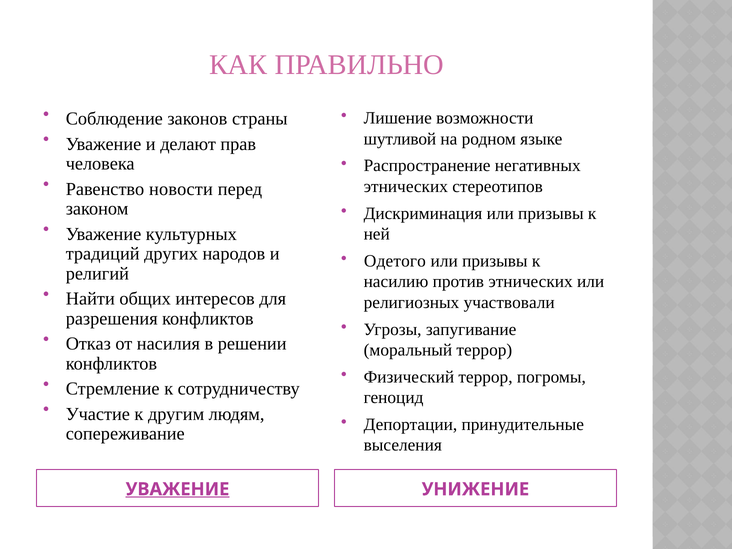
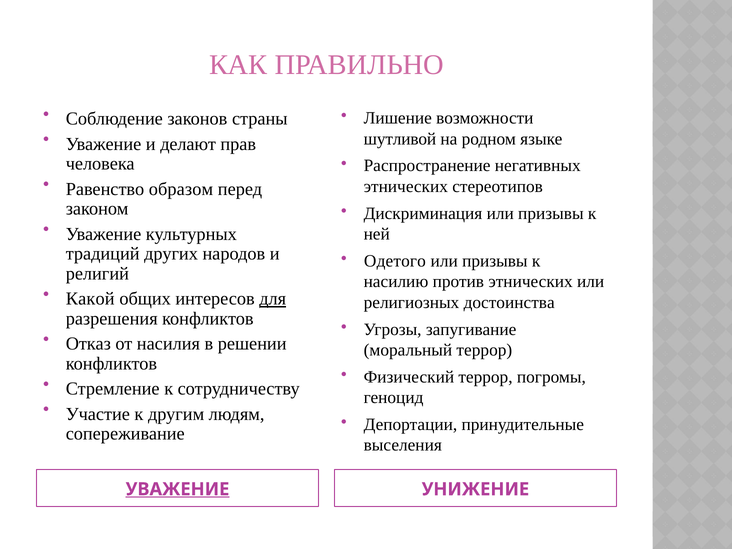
новости: новости -> образом
Найти: Найти -> Какой
для underline: none -> present
участвовали: участвовали -> достоинства
